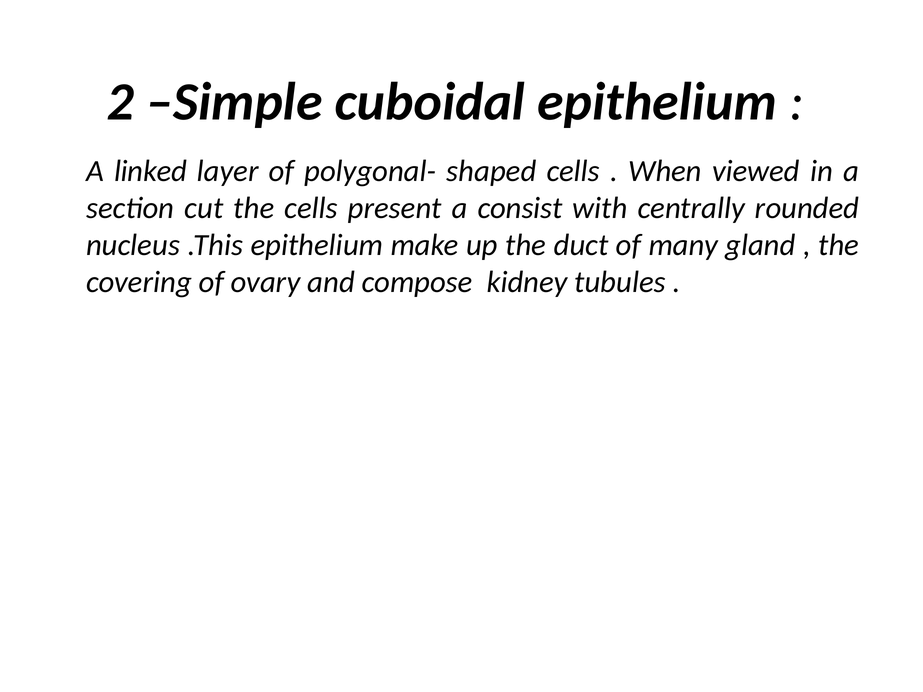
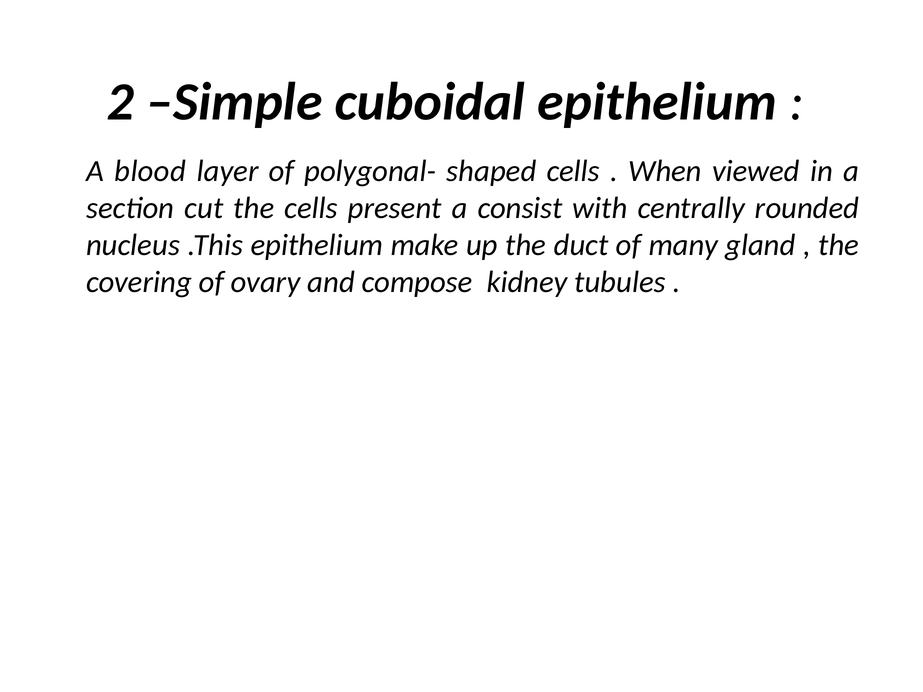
linked: linked -> blood
